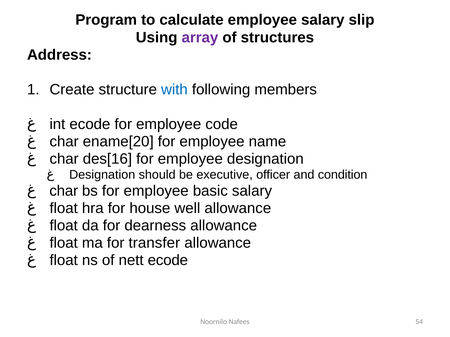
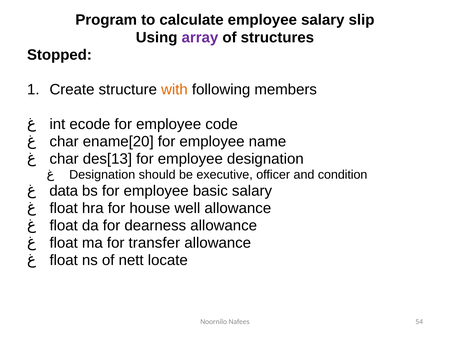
Address: Address -> Stopped
with colour: blue -> orange
des[16: des[16 -> des[13
char at (64, 191): char -> data
nett ecode: ecode -> locate
